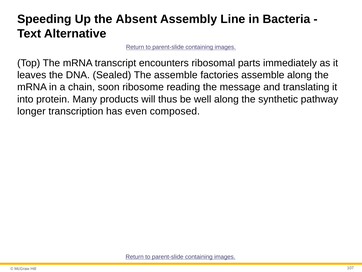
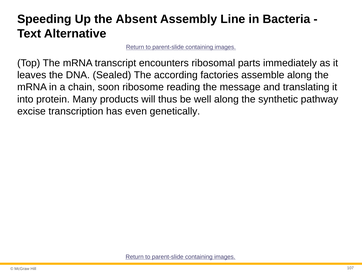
The assemble: assemble -> according
longer: longer -> excise
composed: composed -> genetically
